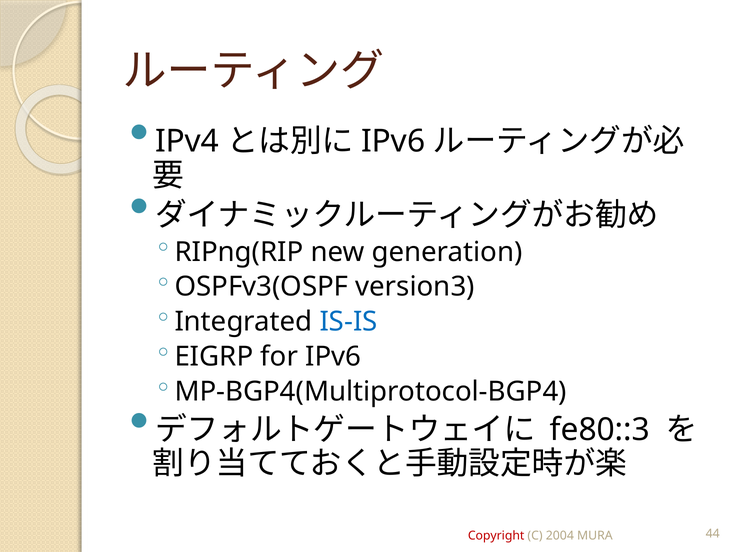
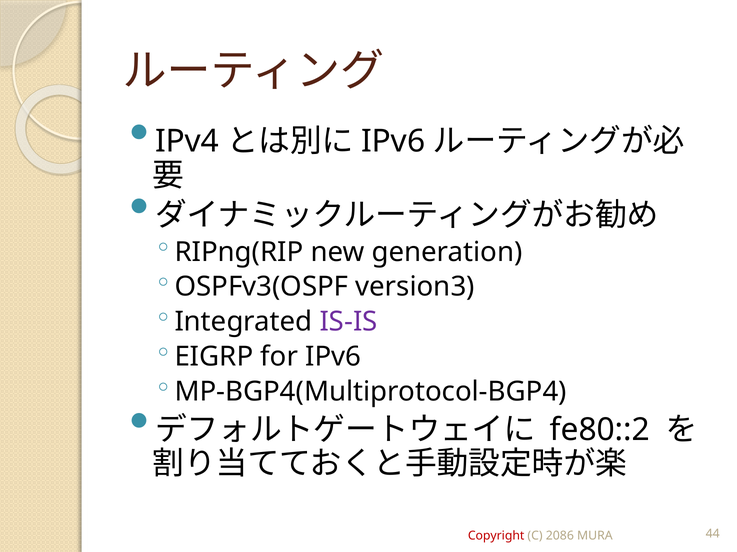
IS-IS colour: blue -> purple
fe80::3: fe80::3 -> fe80::2
2004: 2004 -> 2086
